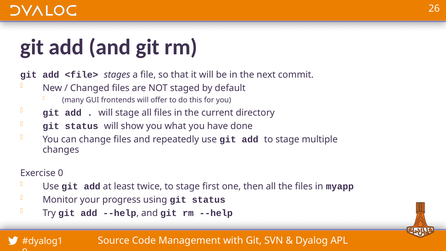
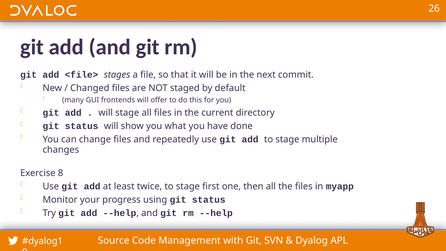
0: 0 -> 8
